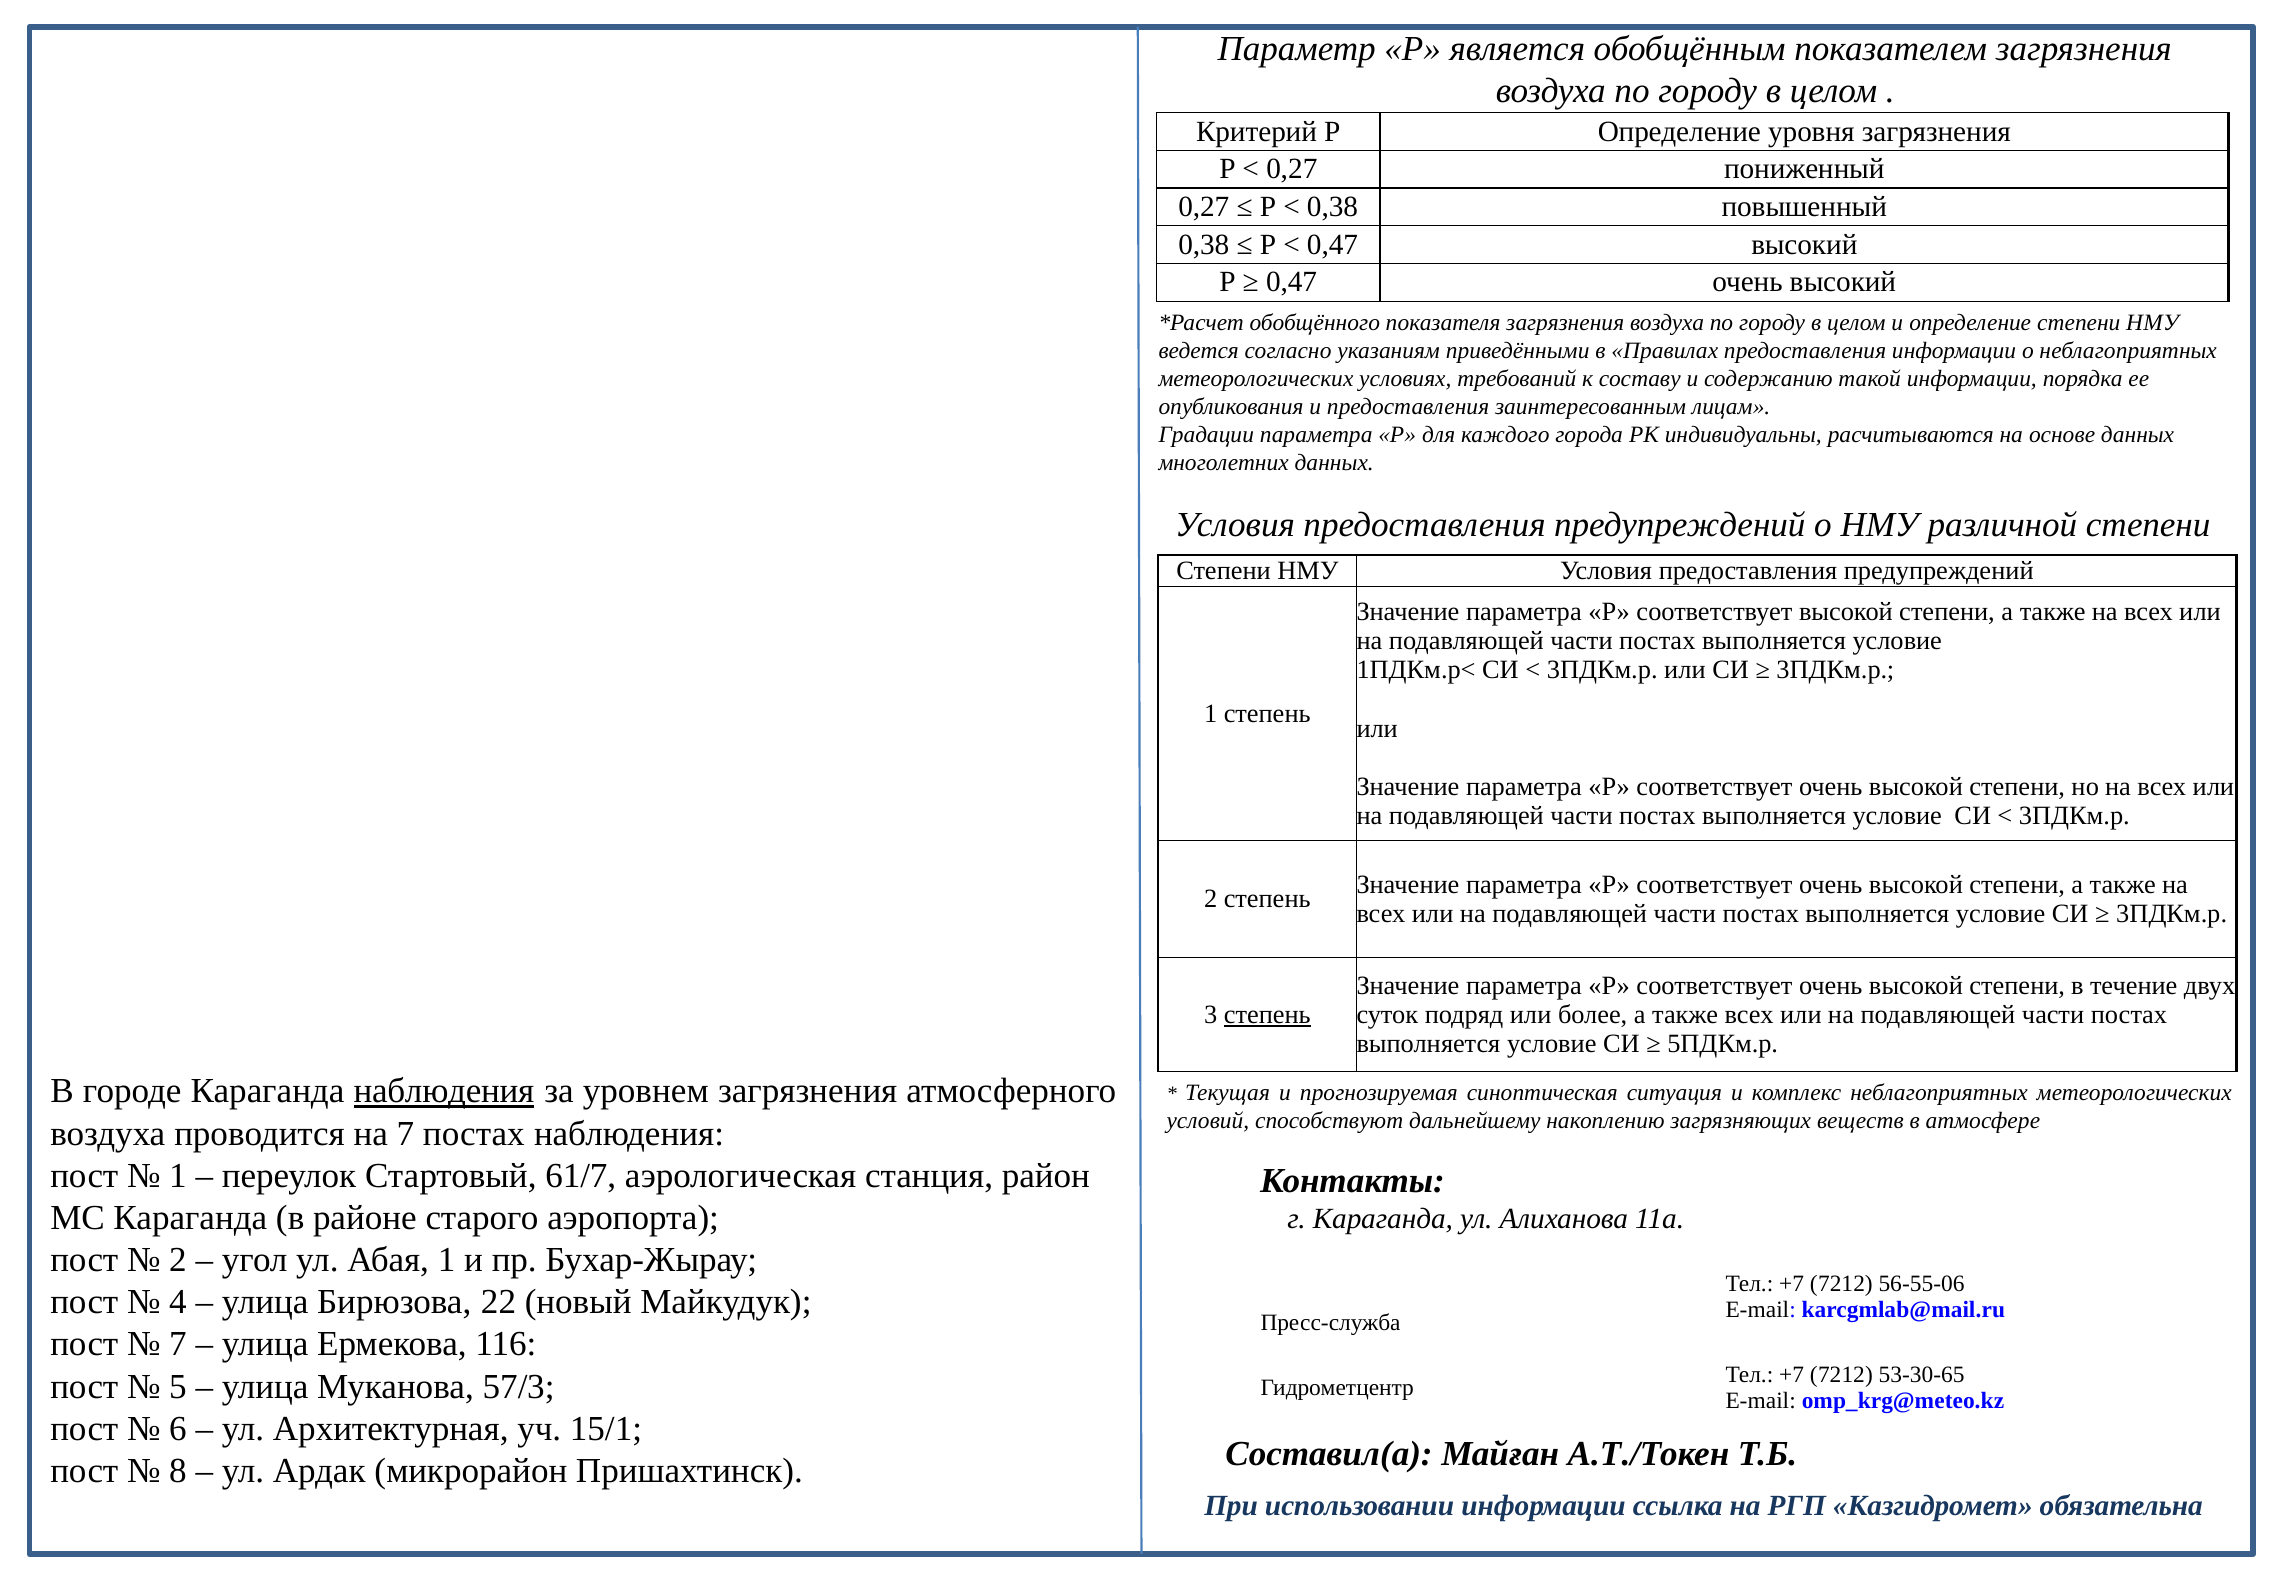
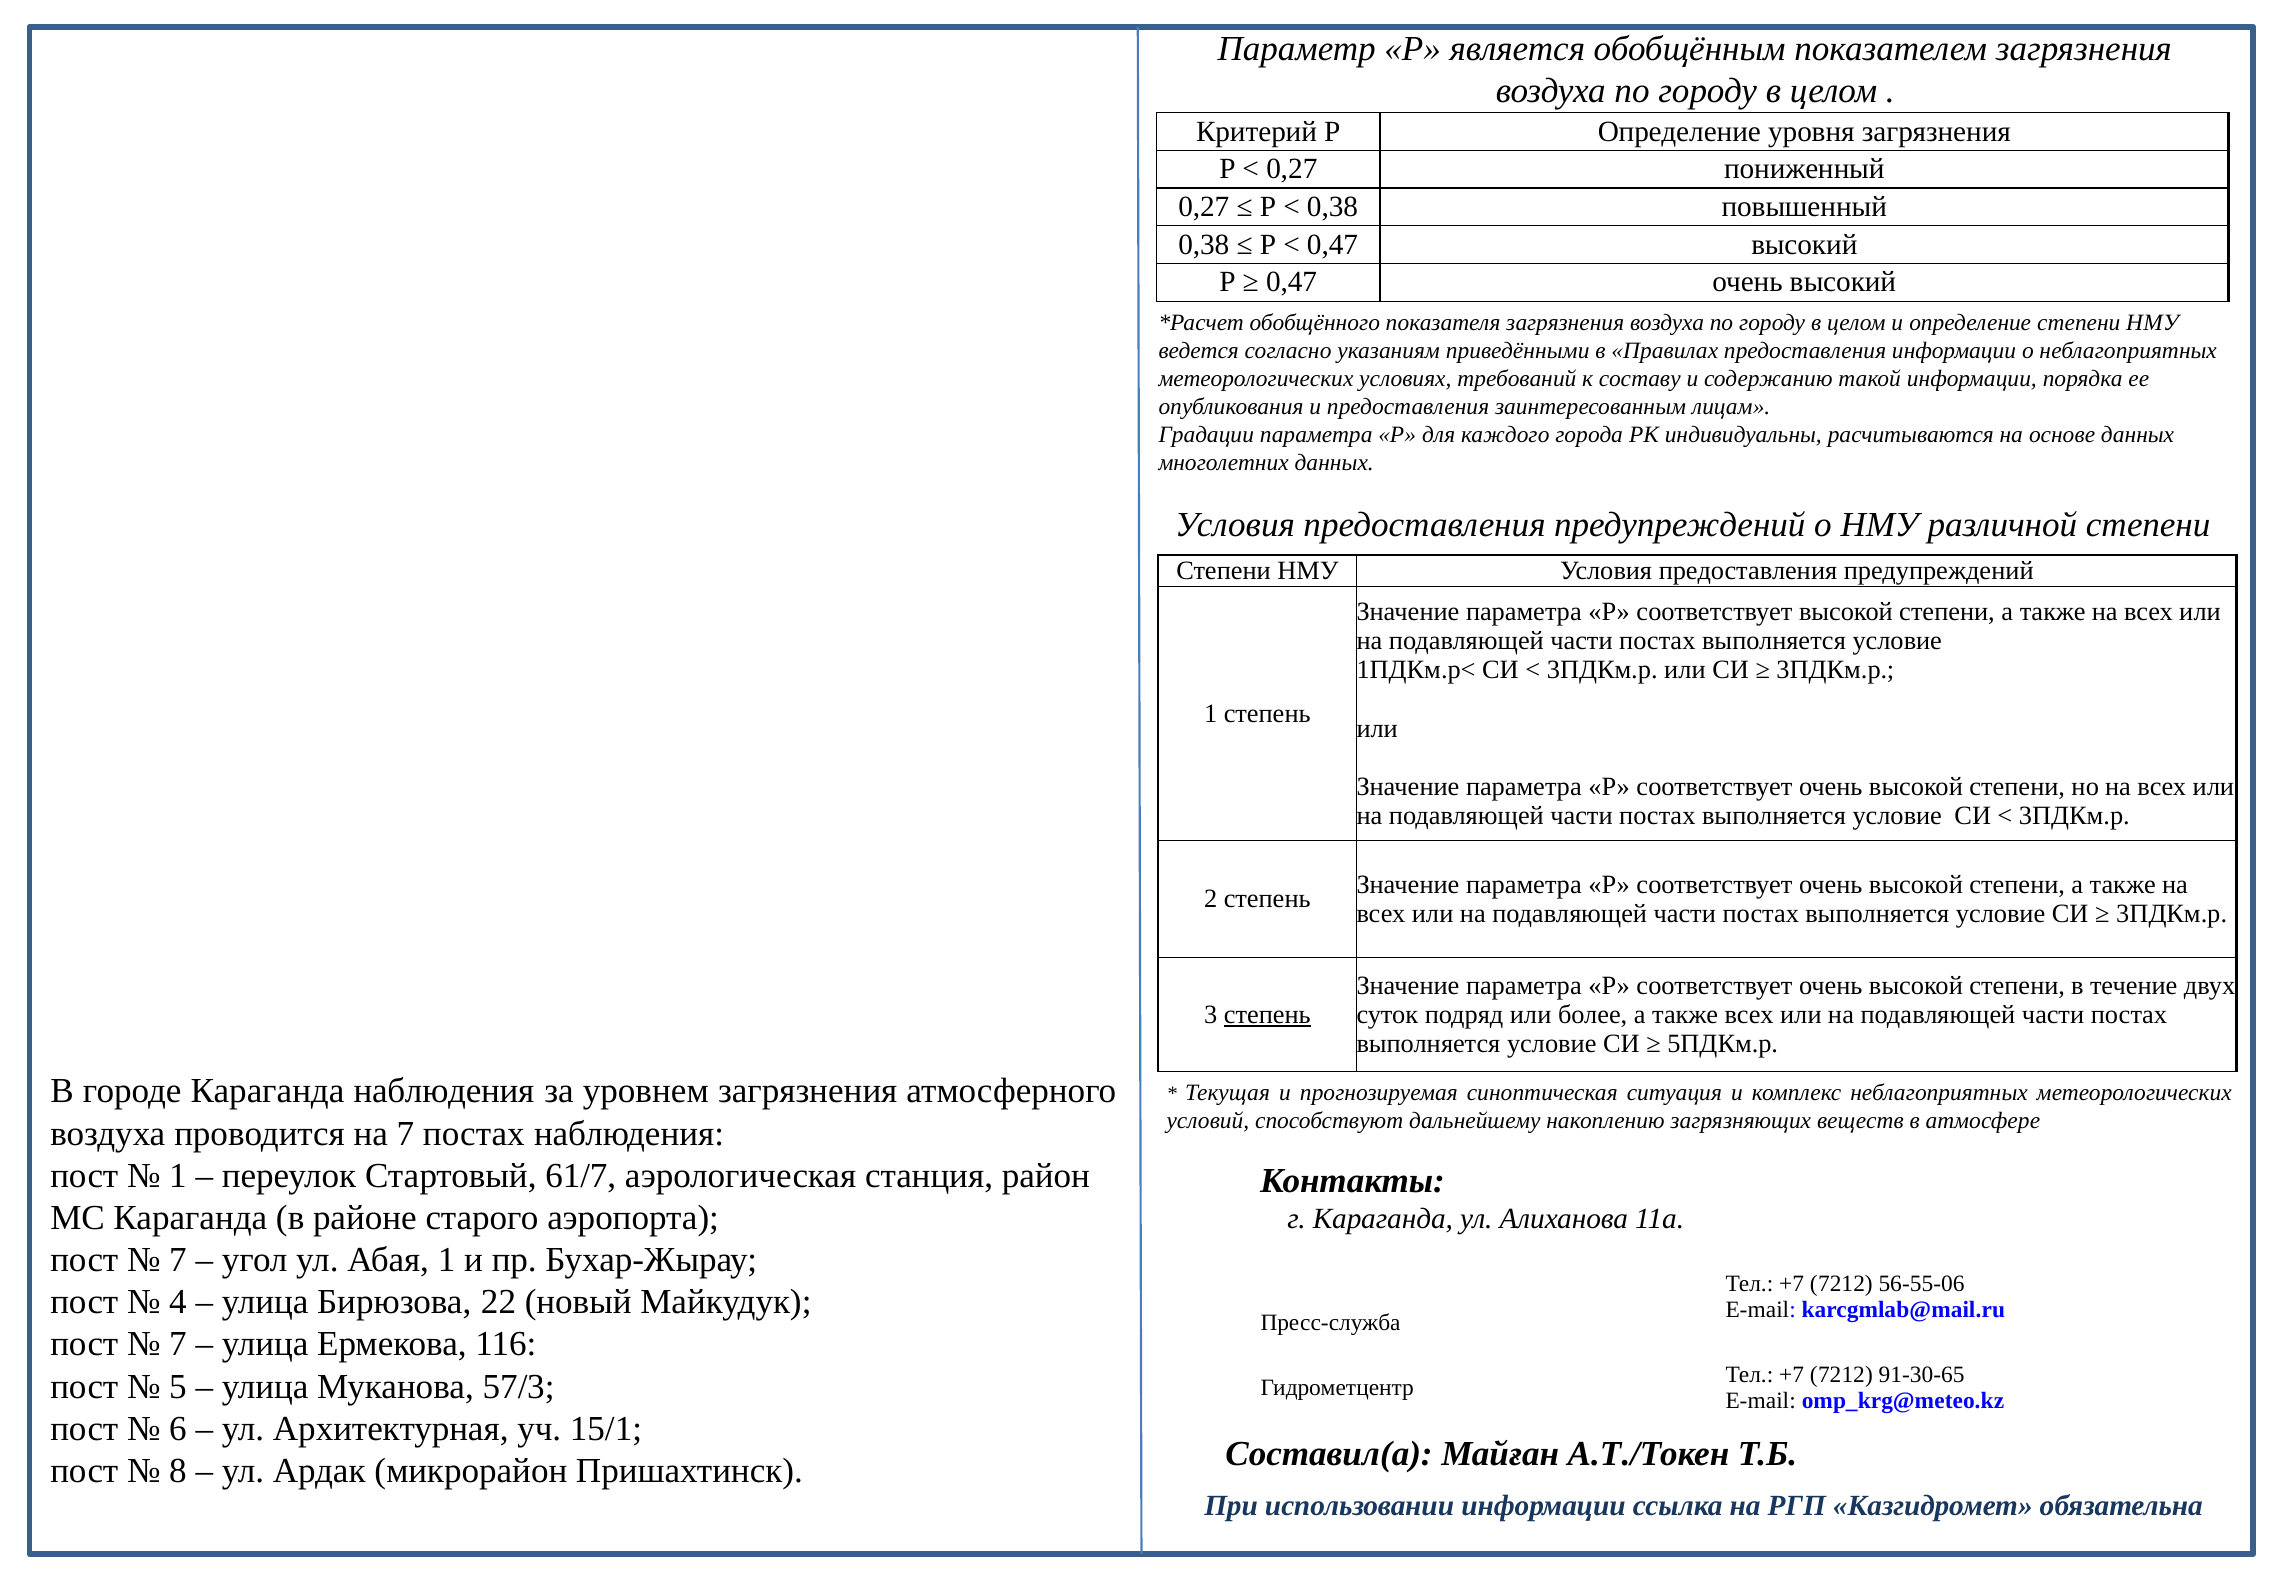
наблюдения at (444, 1091) underline: present -> none
2 at (178, 1260): 2 -> 7
53-30-65: 53-30-65 -> 91-30-65
